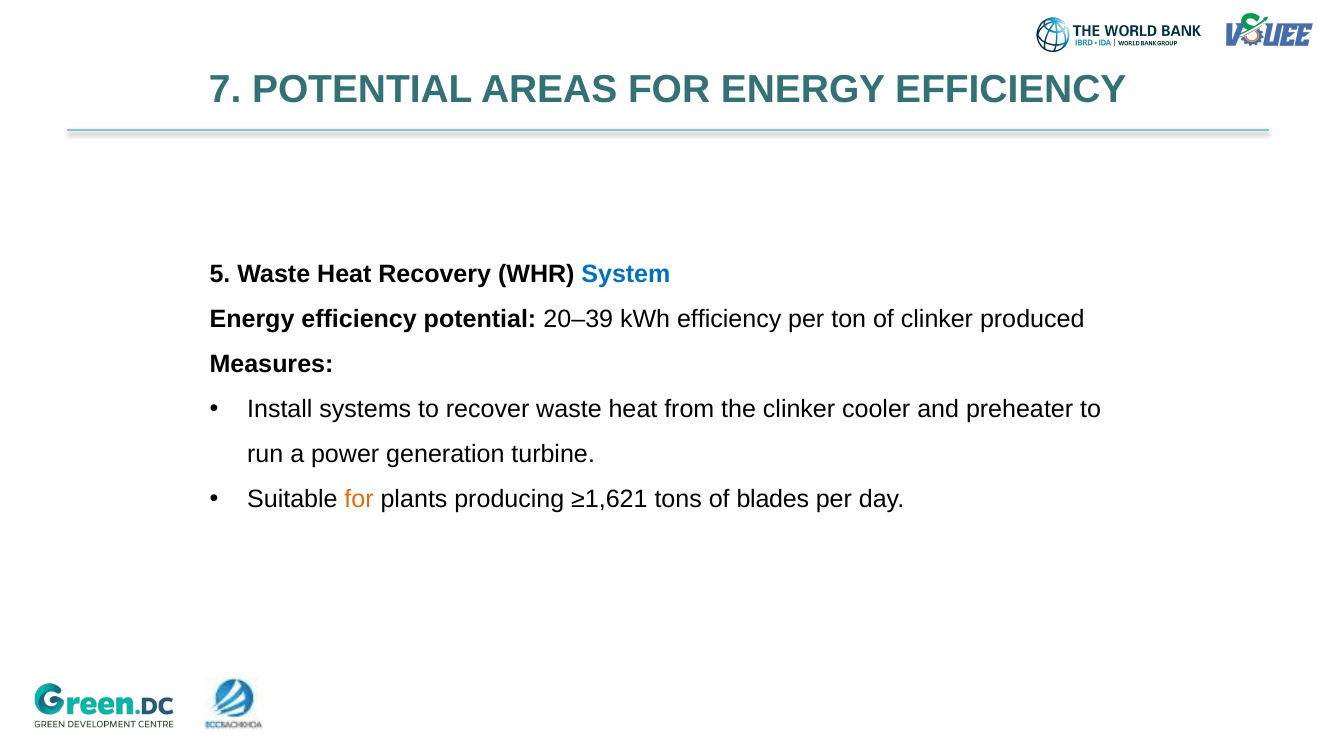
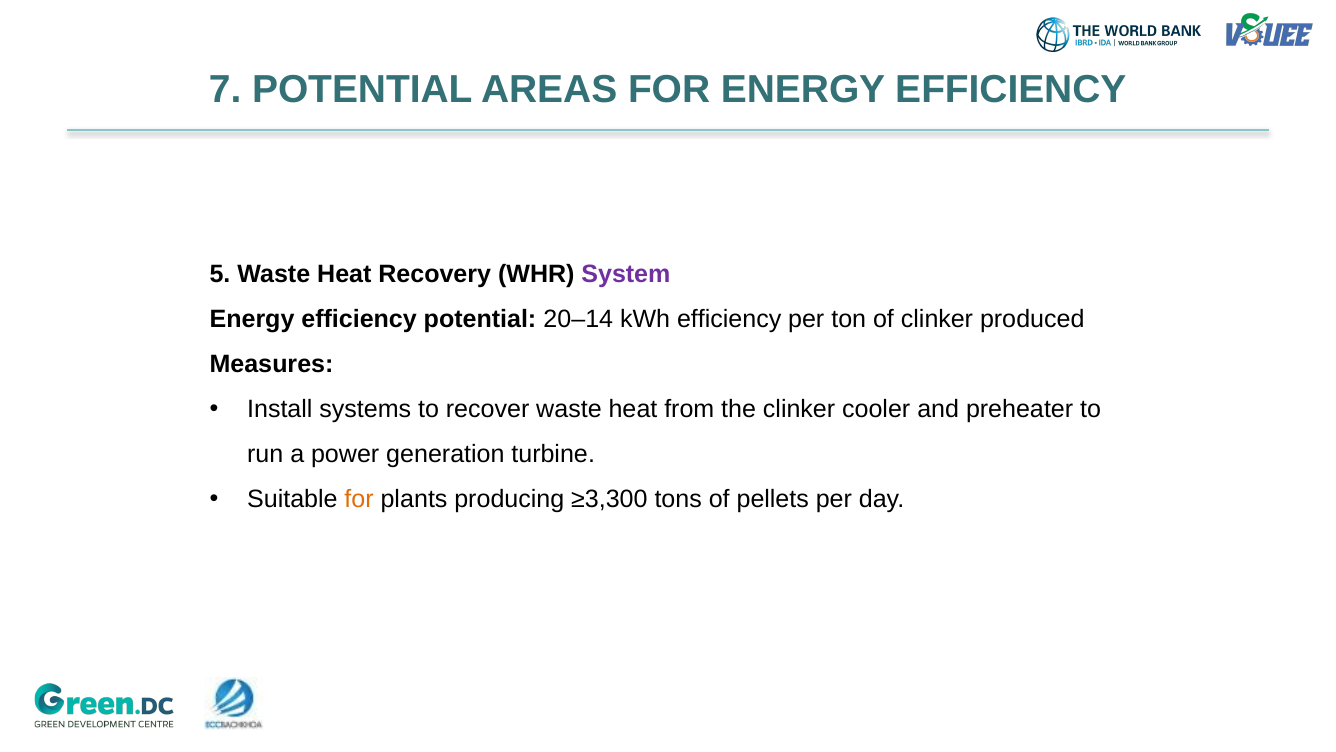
System colour: blue -> purple
20–39: 20–39 -> 20–14
≥1,621: ≥1,621 -> ≥3,300
blades: blades -> pellets
